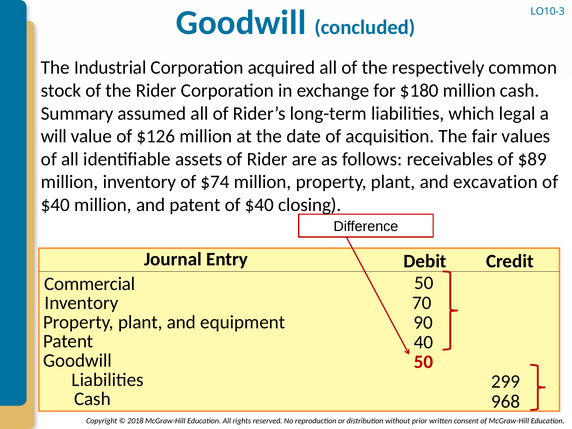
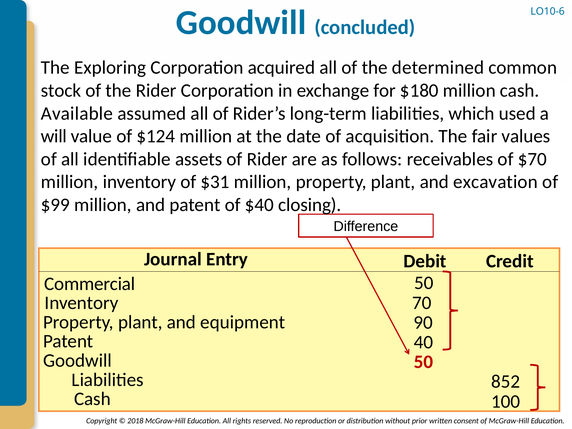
LO10-3: LO10-3 -> LO10-6
Industrial: Industrial -> Exploring
respectively: respectively -> determined
Summary: Summary -> Available
legal: legal -> used
$126: $126 -> $124
$89: $89 -> $70
$74: $74 -> $31
$40 at (55, 205): $40 -> $99
299: 299 -> 852
968: 968 -> 100
